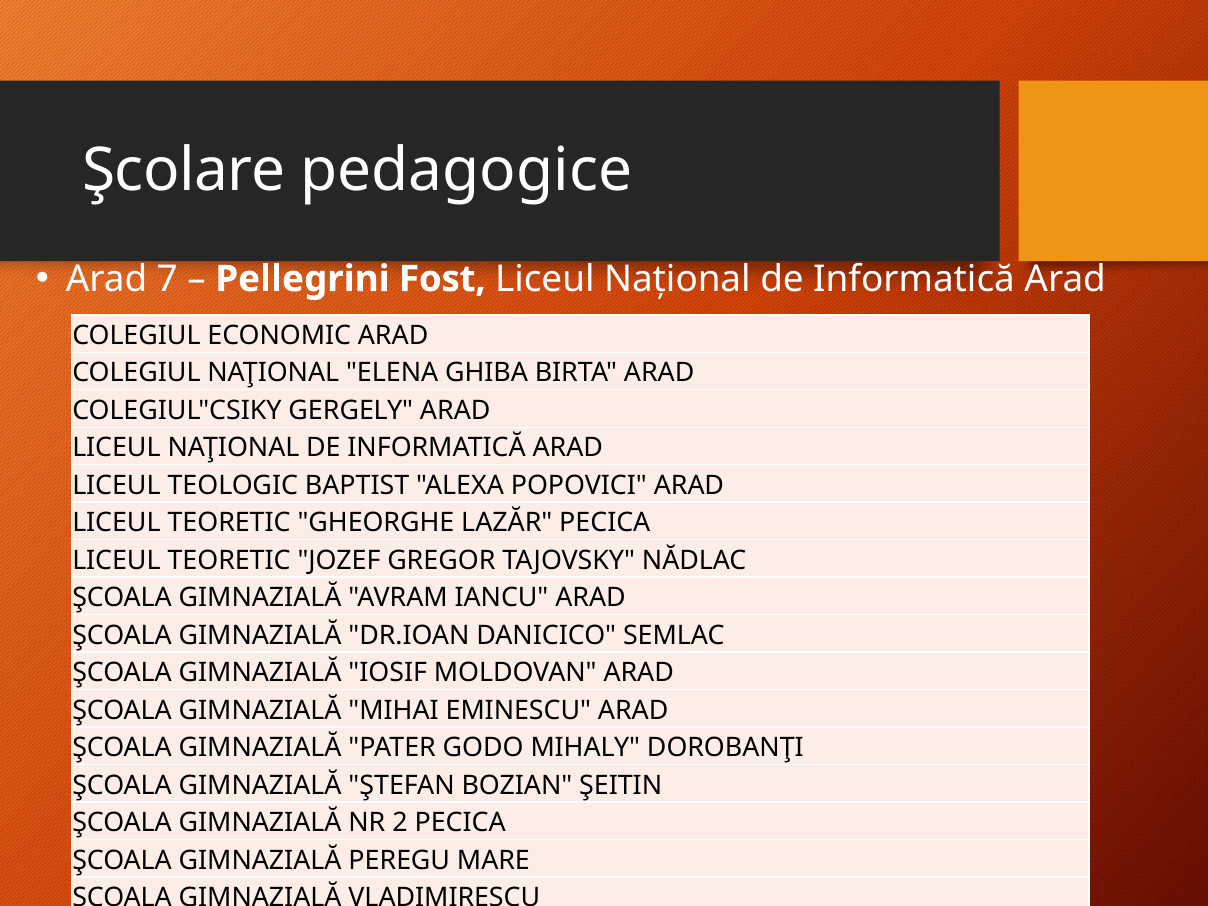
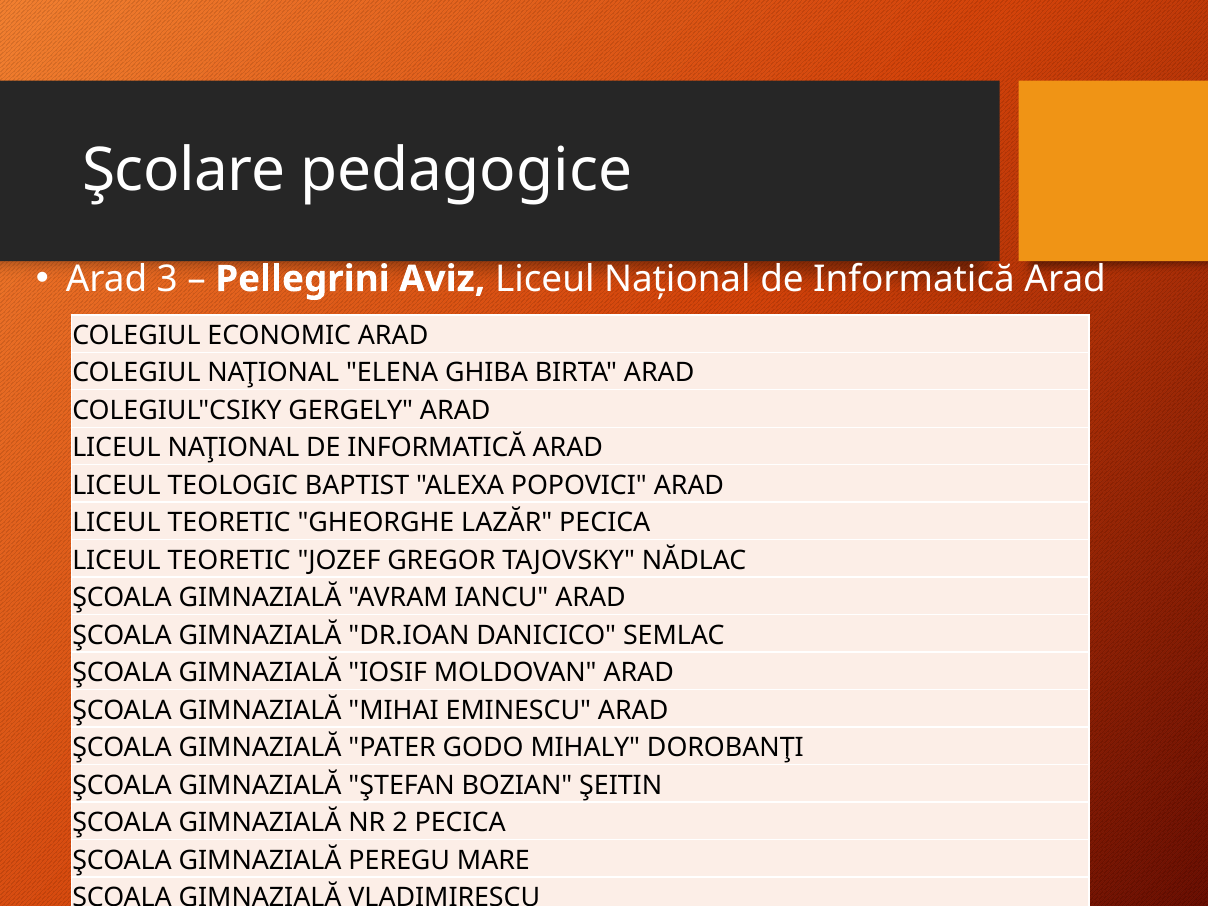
7: 7 -> 3
Fost: Fost -> Aviz
